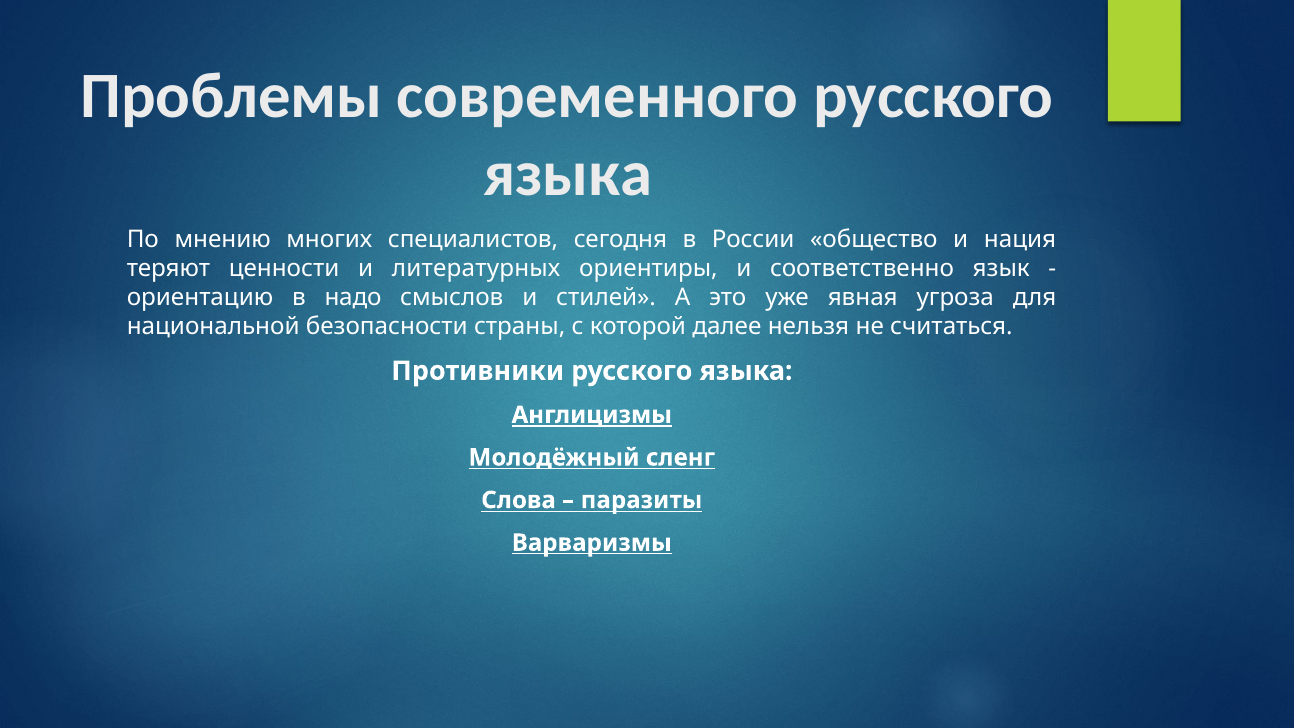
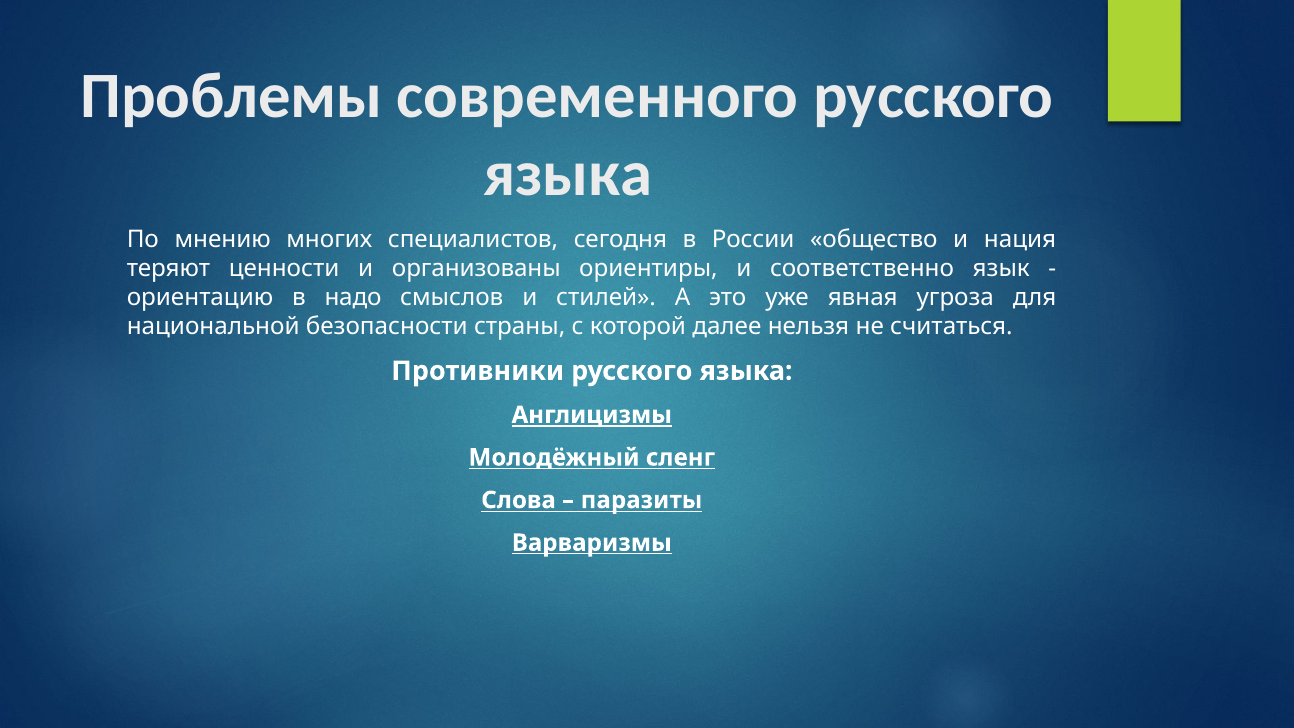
литературных: литературных -> организованы
